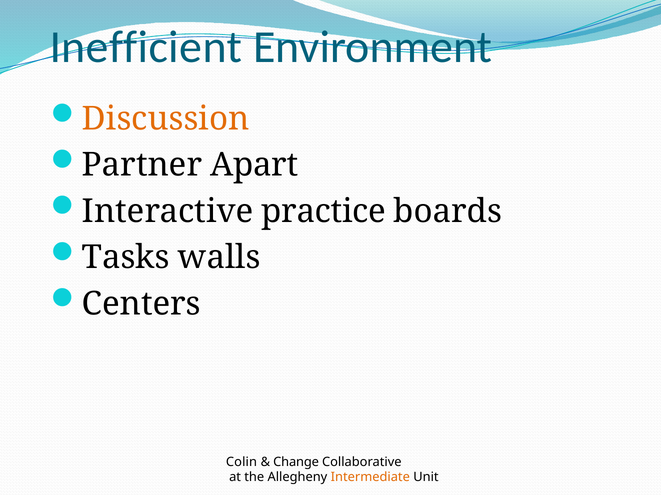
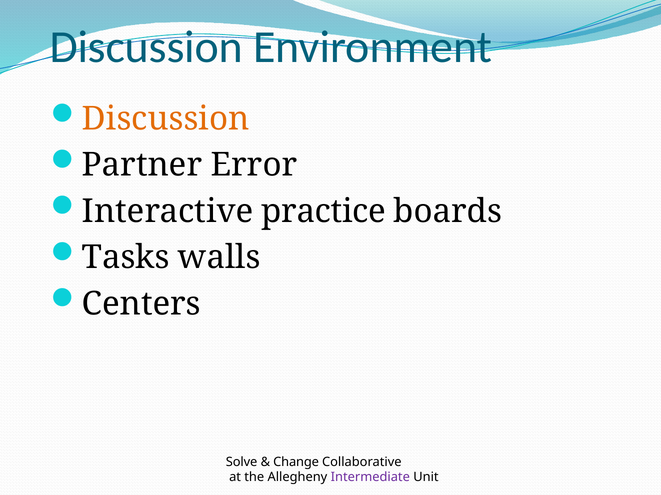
Inefficient at (146, 47): Inefficient -> Discussion
Apart: Apart -> Error
Colin: Colin -> Solve
Intermediate colour: orange -> purple
